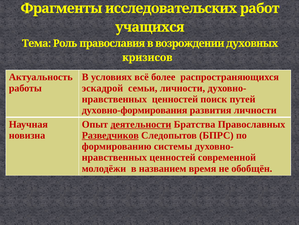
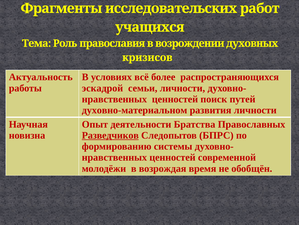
духовно-формирования: духовно-формирования -> духовно-материальном
деятельности underline: present -> none
названием: названием -> возрождая
